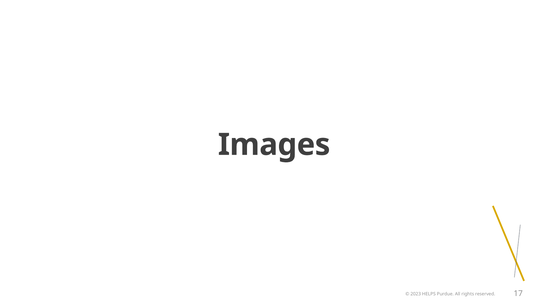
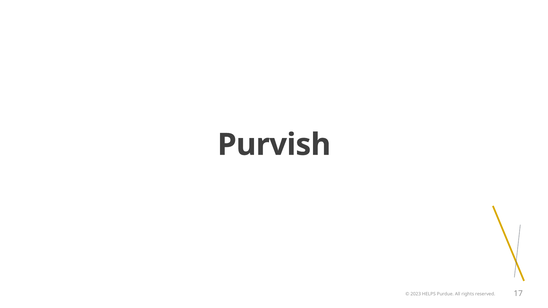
Images: Images -> Purvish
